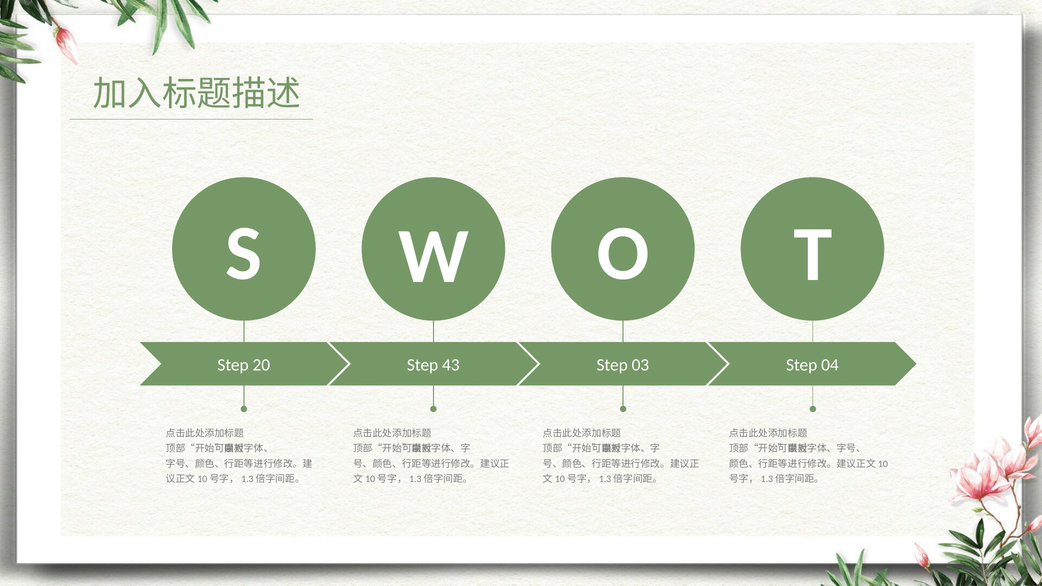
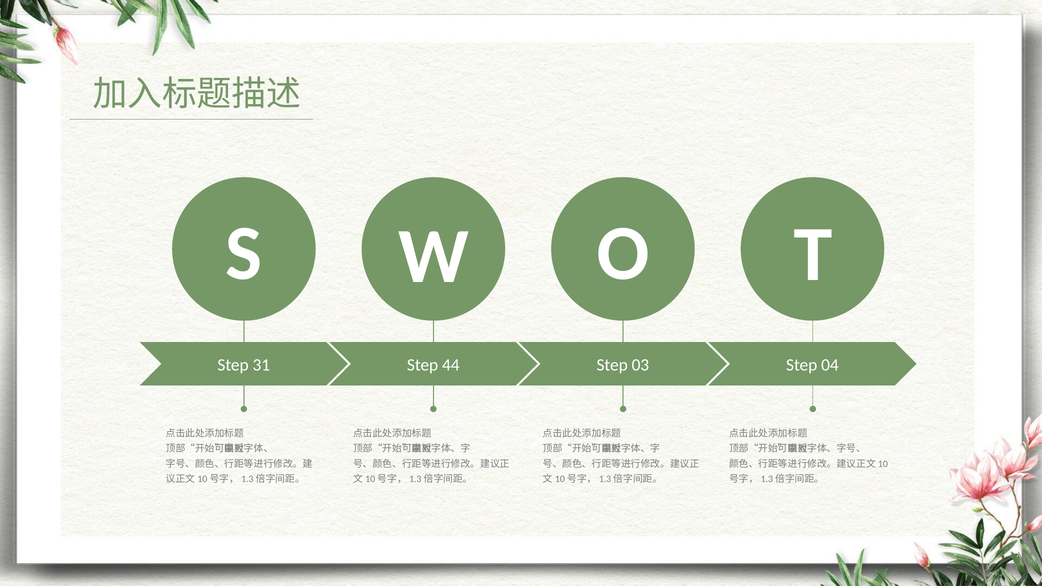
20: 20 -> 31
43: 43 -> 44
